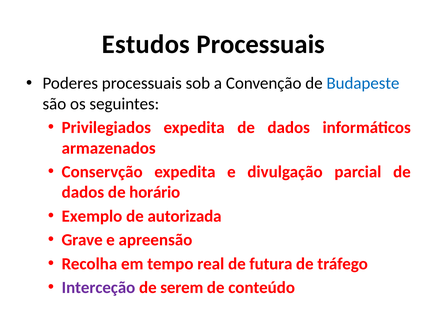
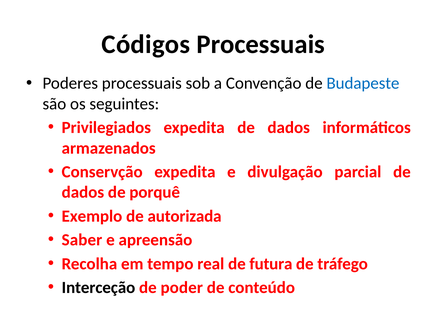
Estudos: Estudos -> Códigos
horário: horário -> porquê
Grave: Grave -> Saber
Interceção colour: purple -> black
serem: serem -> poder
